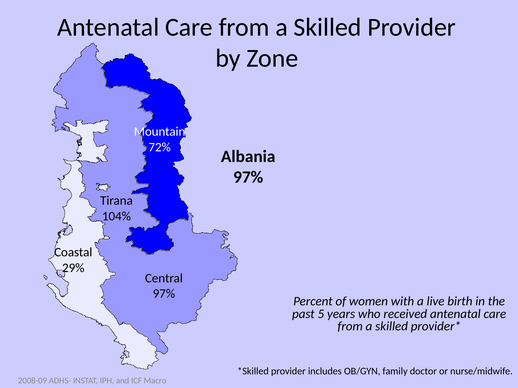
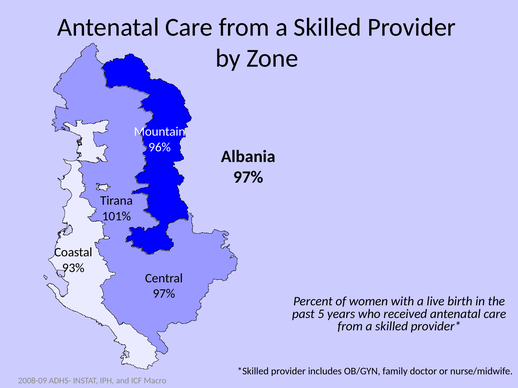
72%: 72% -> 96%
104%: 104% -> 101%
29%: 29% -> 93%
